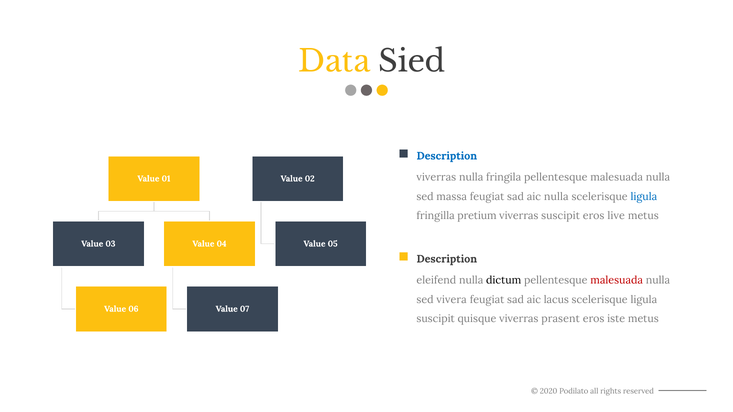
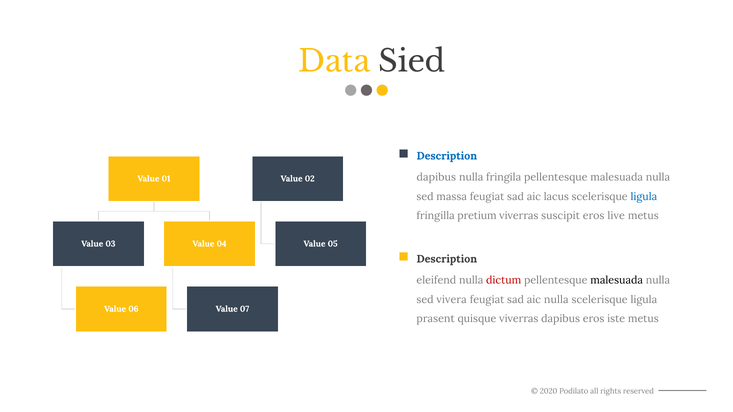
viverras at (436, 177): viverras -> dapibus
aic nulla: nulla -> lacus
dictum colour: black -> red
malesuada at (617, 280) colour: red -> black
aic lacus: lacus -> nulla
suscipit at (436, 319): suscipit -> prasent
viverras prasent: prasent -> dapibus
